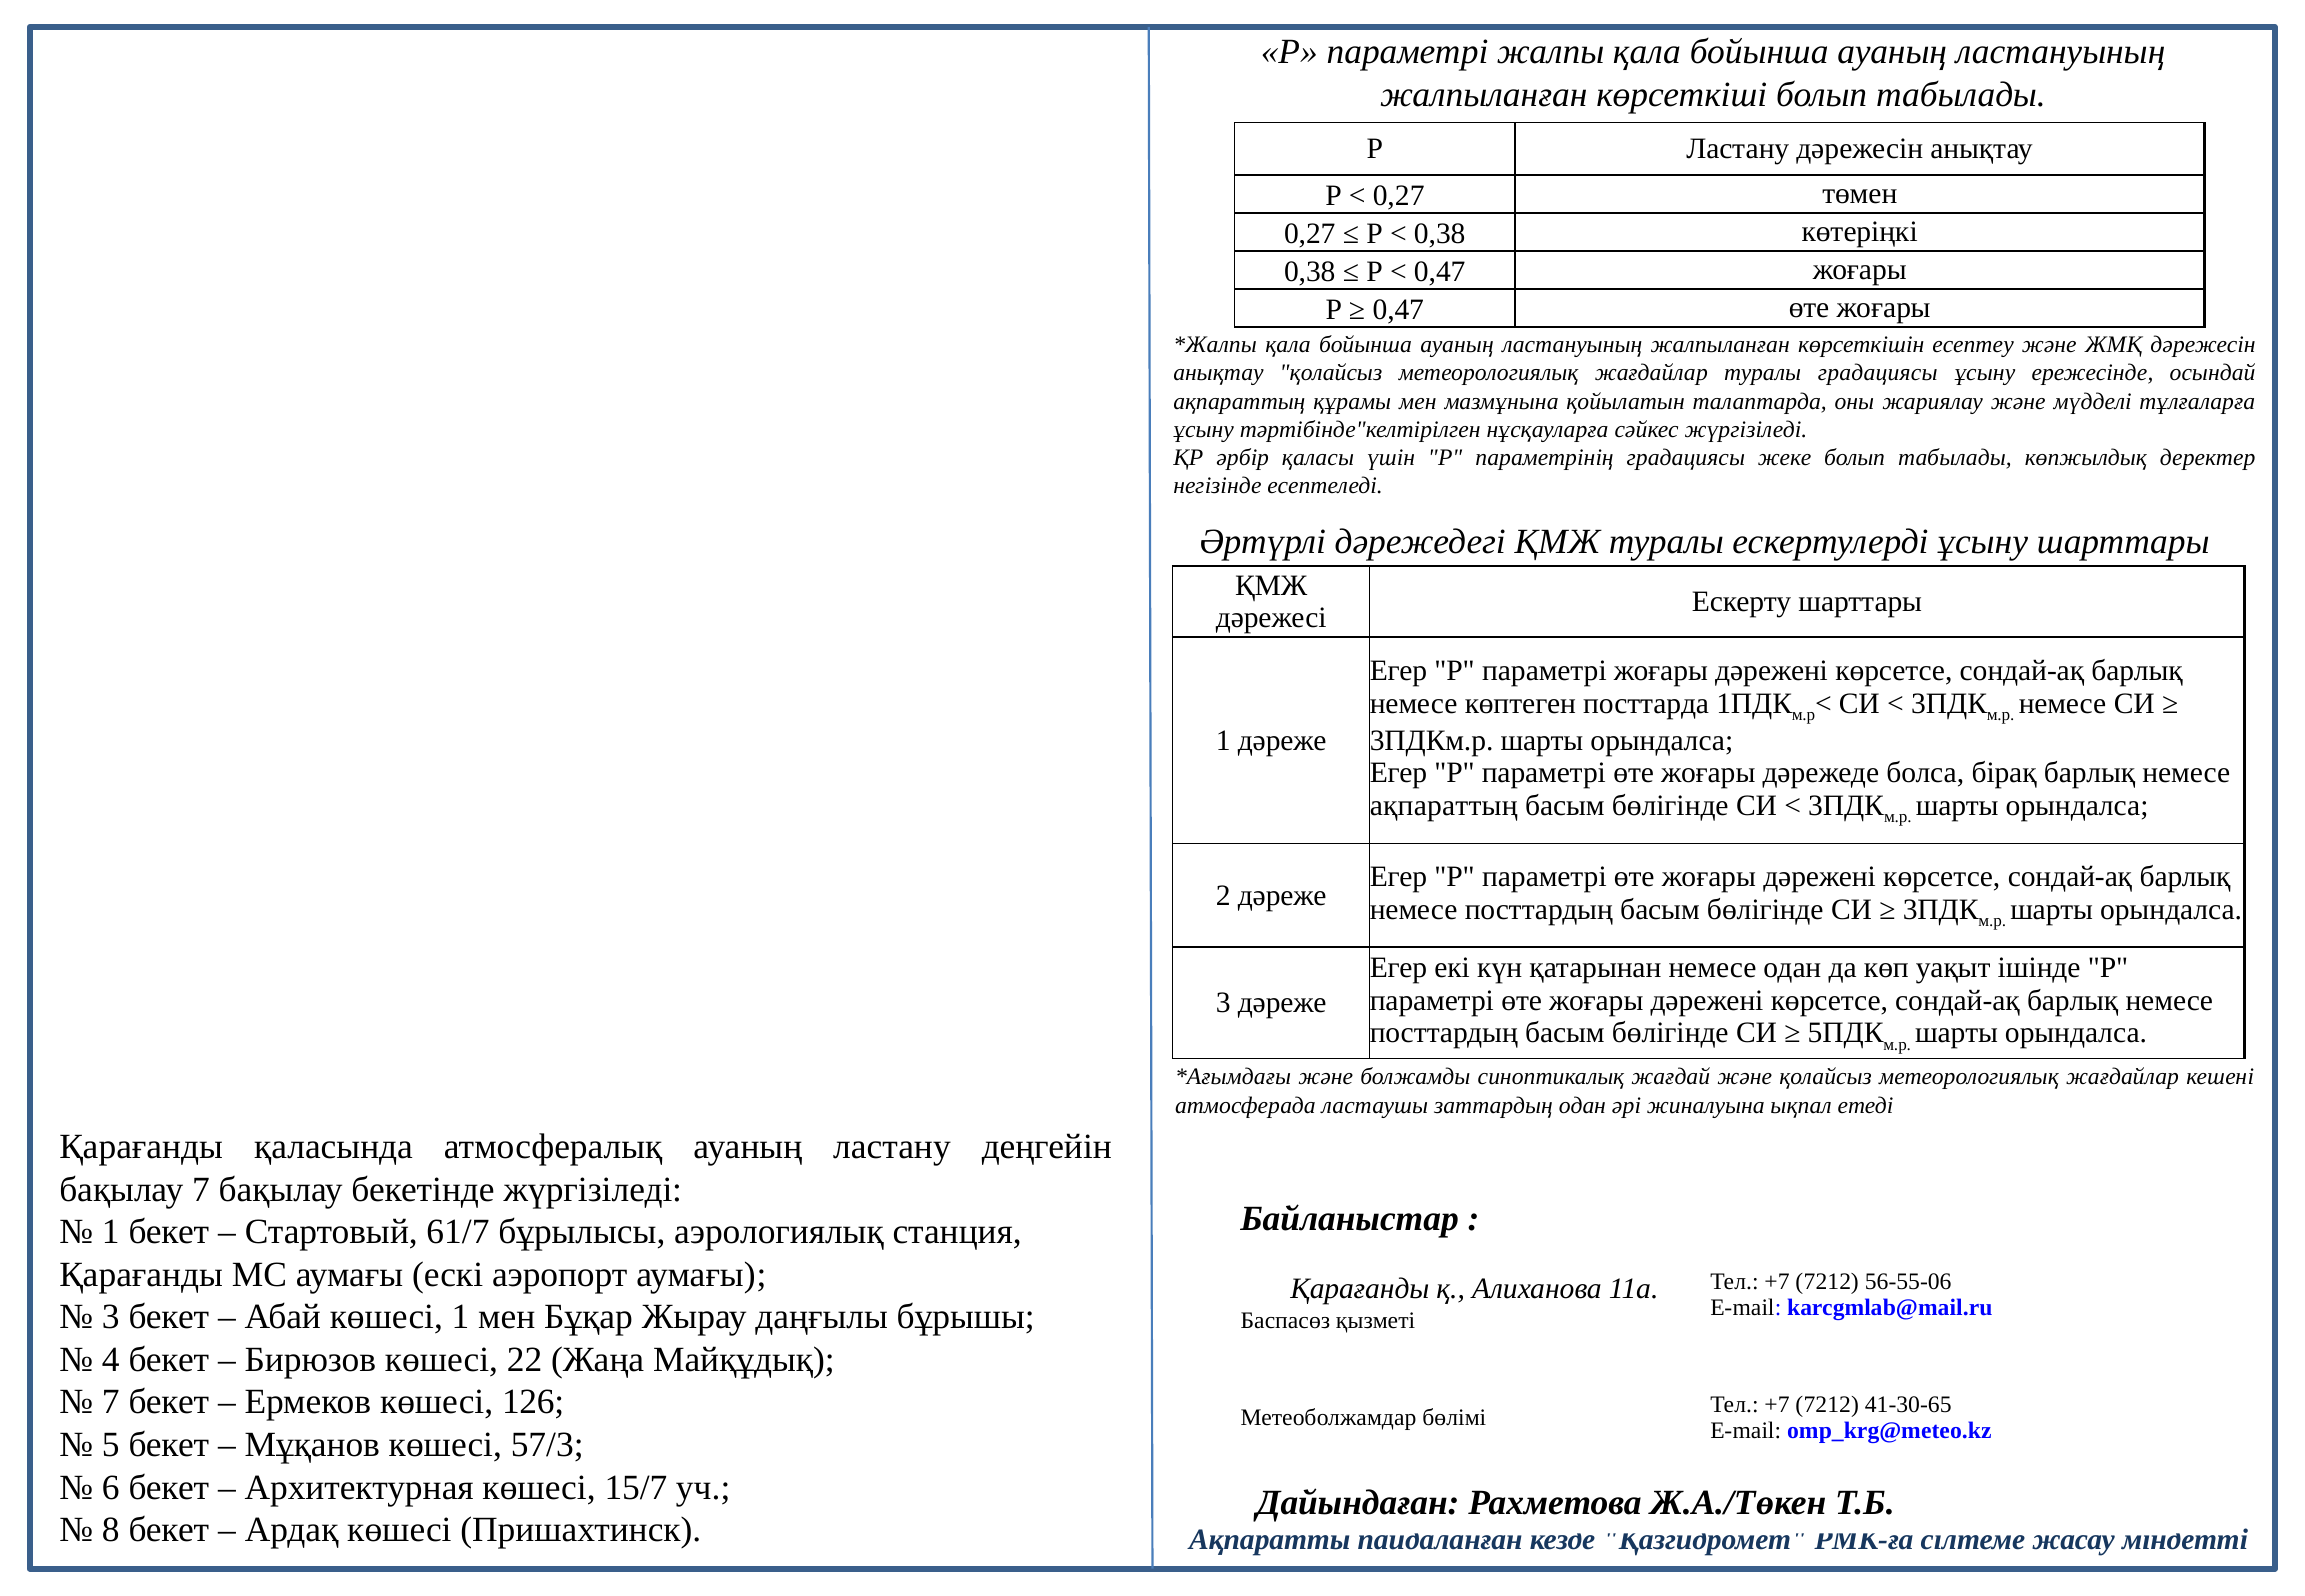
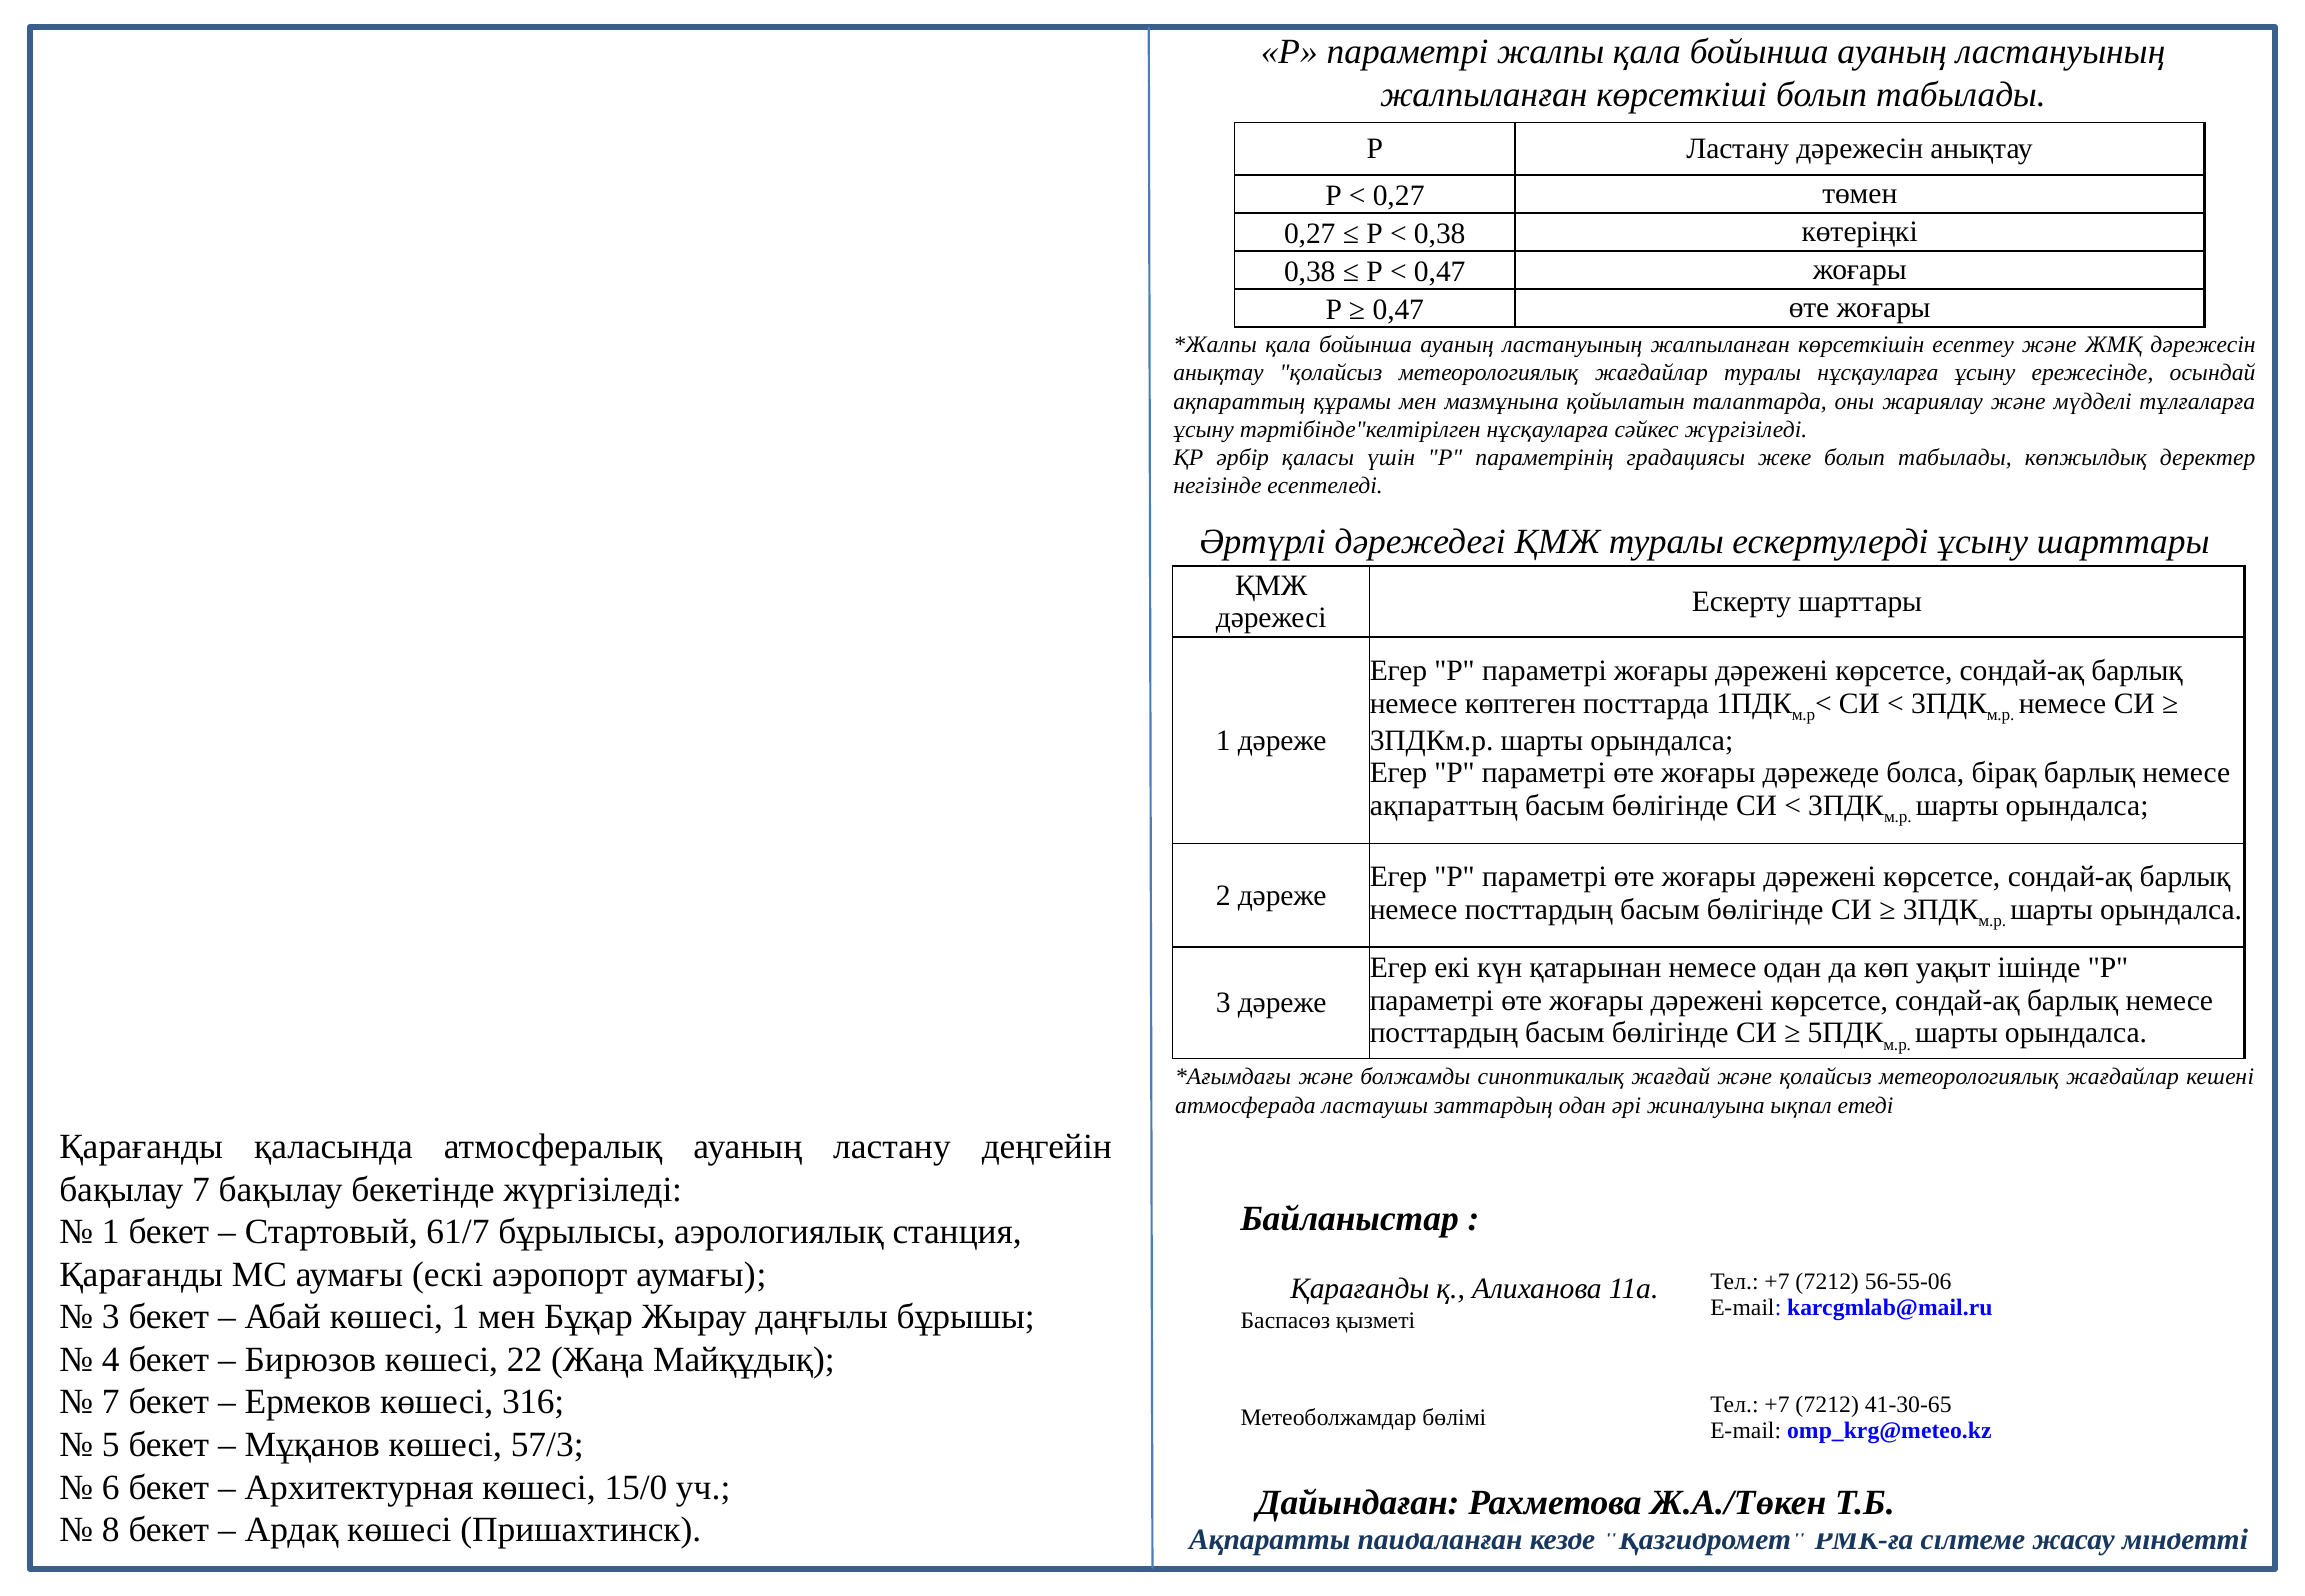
туралы градациясы: градациясы -> нұсқауларға
126: 126 -> 316
15/7: 15/7 -> 15/0
